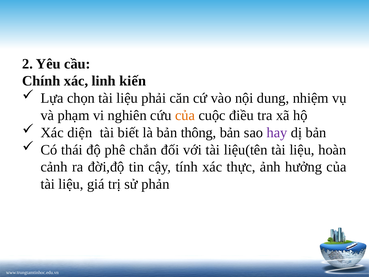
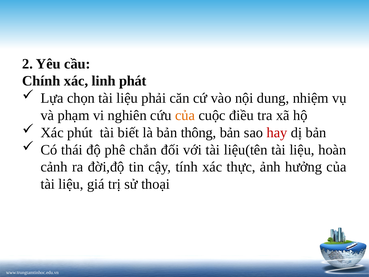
kiến: kiến -> phát
diện: diện -> phút
hay colour: purple -> red
phản: phản -> thoại
